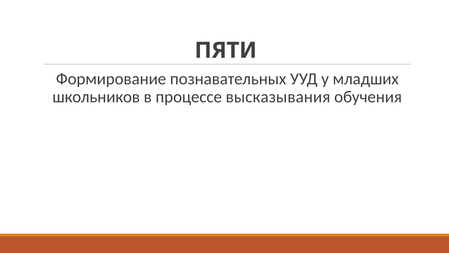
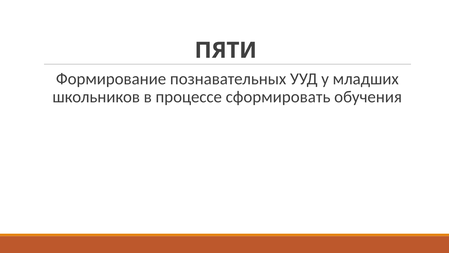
высказывания: высказывания -> сформировать
